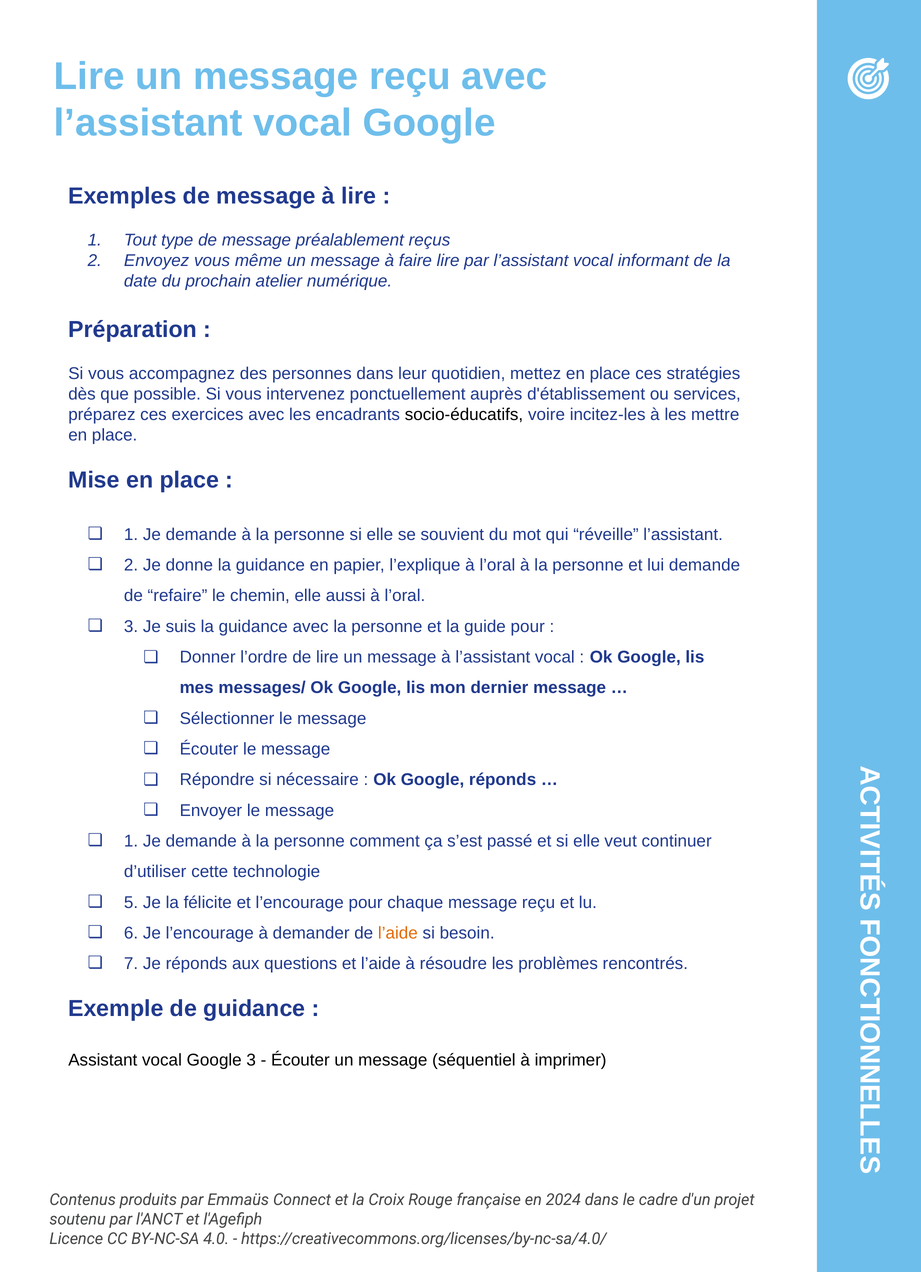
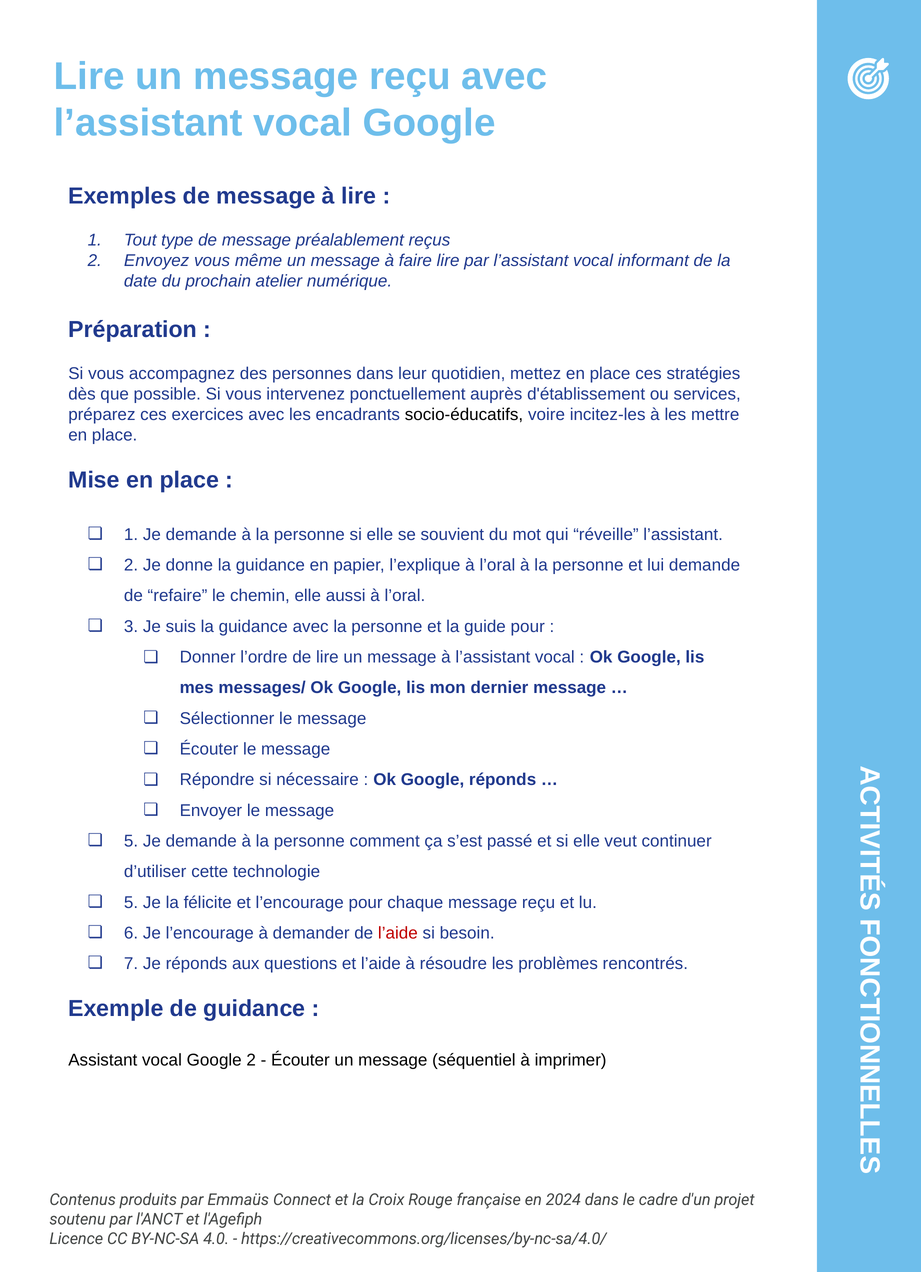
1 at (131, 841): 1 -> 5
l’aide at (398, 933) colour: orange -> red
Google 3: 3 -> 2
